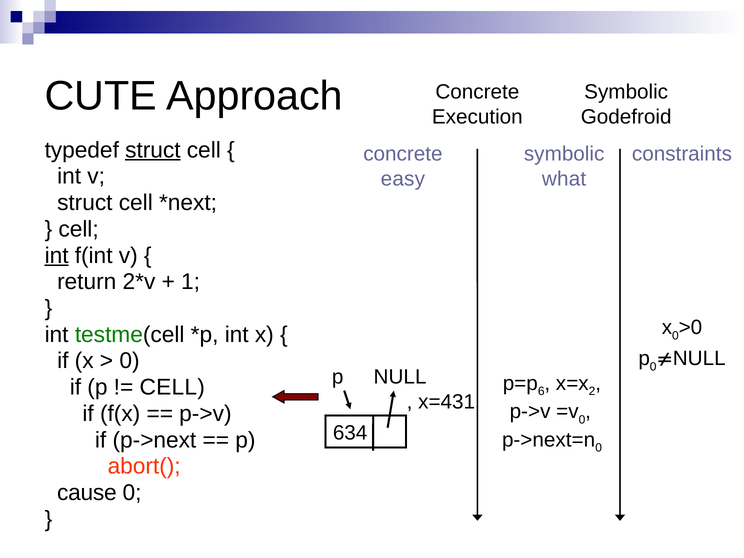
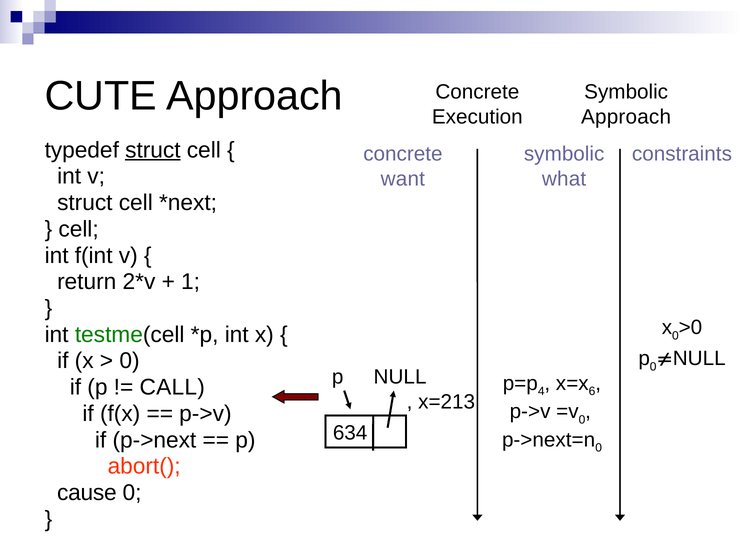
Godefroid at (626, 117): Godefroid -> Approach
easy: easy -> want
int at (57, 256) underline: present -> none
6: 6 -> 4
2: 2 -> 6
CELL at (172, 387): CELL -> CALL
x=431: x=431 -> x=213
